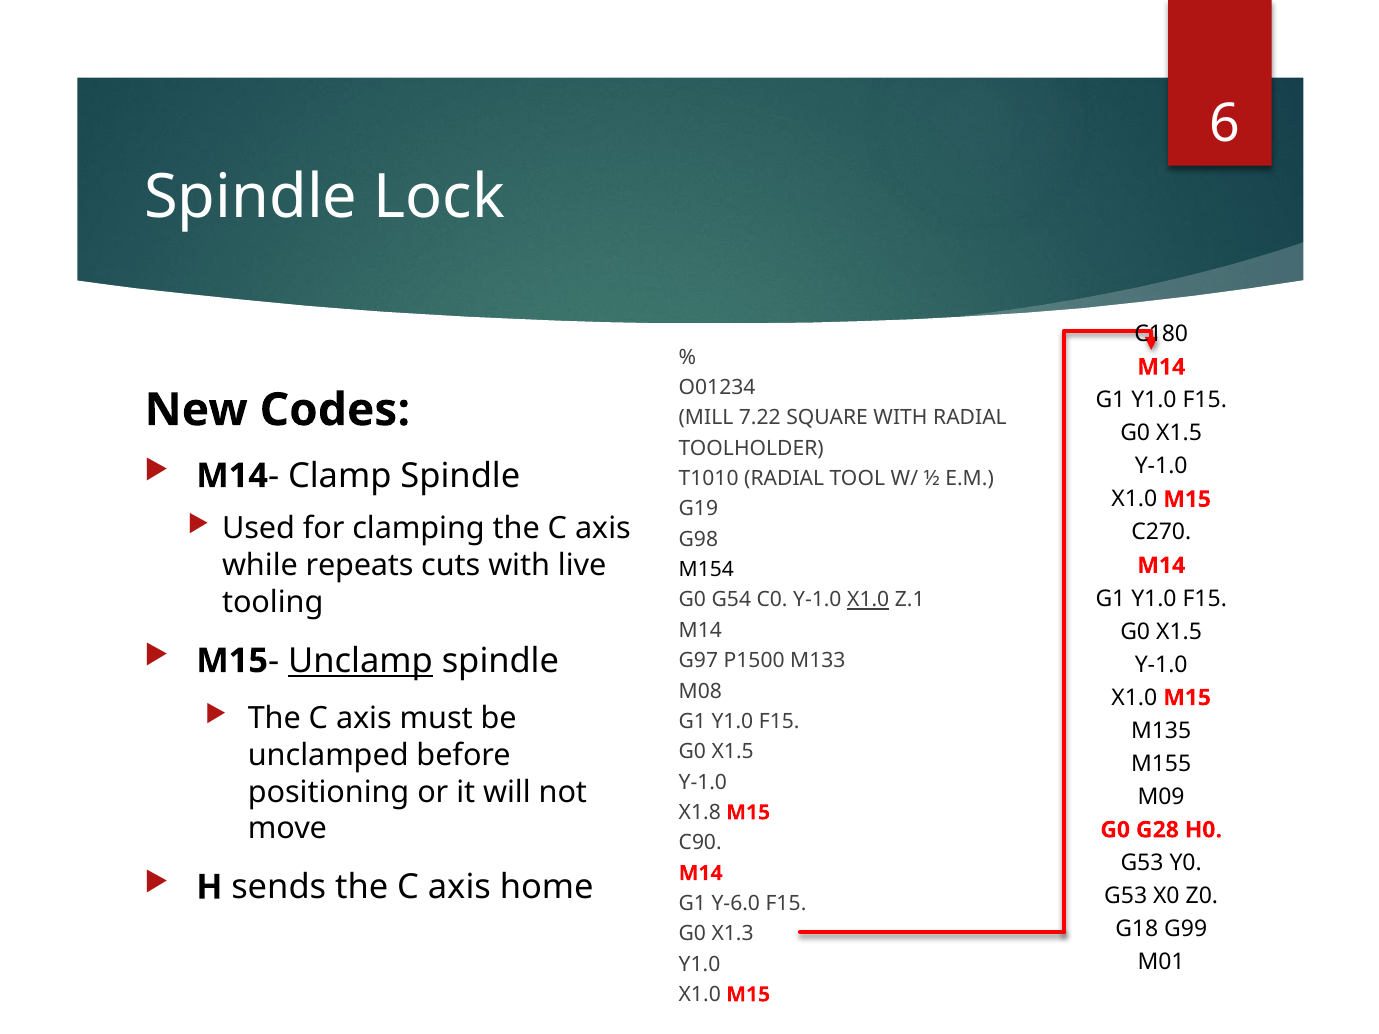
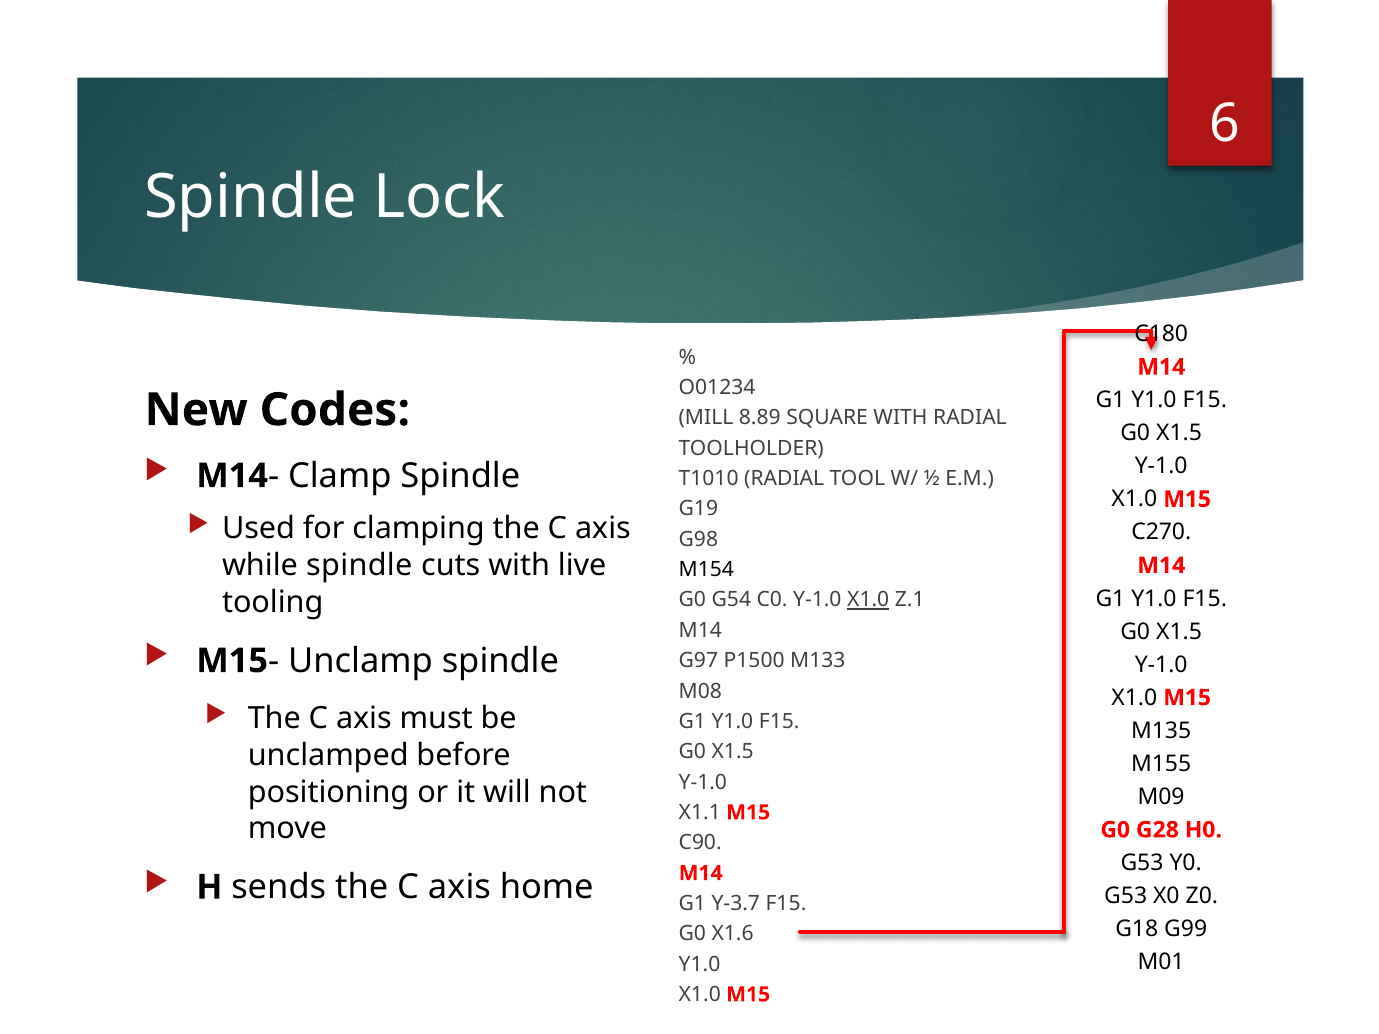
7.22: 7.22 -> 8.89
while repeats: repeats -> spindle
Unclamp underline: present -> none
X1.8: X1.8 -> X1.1
Y-6.0: Y-6.0 -> Y-3.7
X1.3: X1.3 -> X1.6
